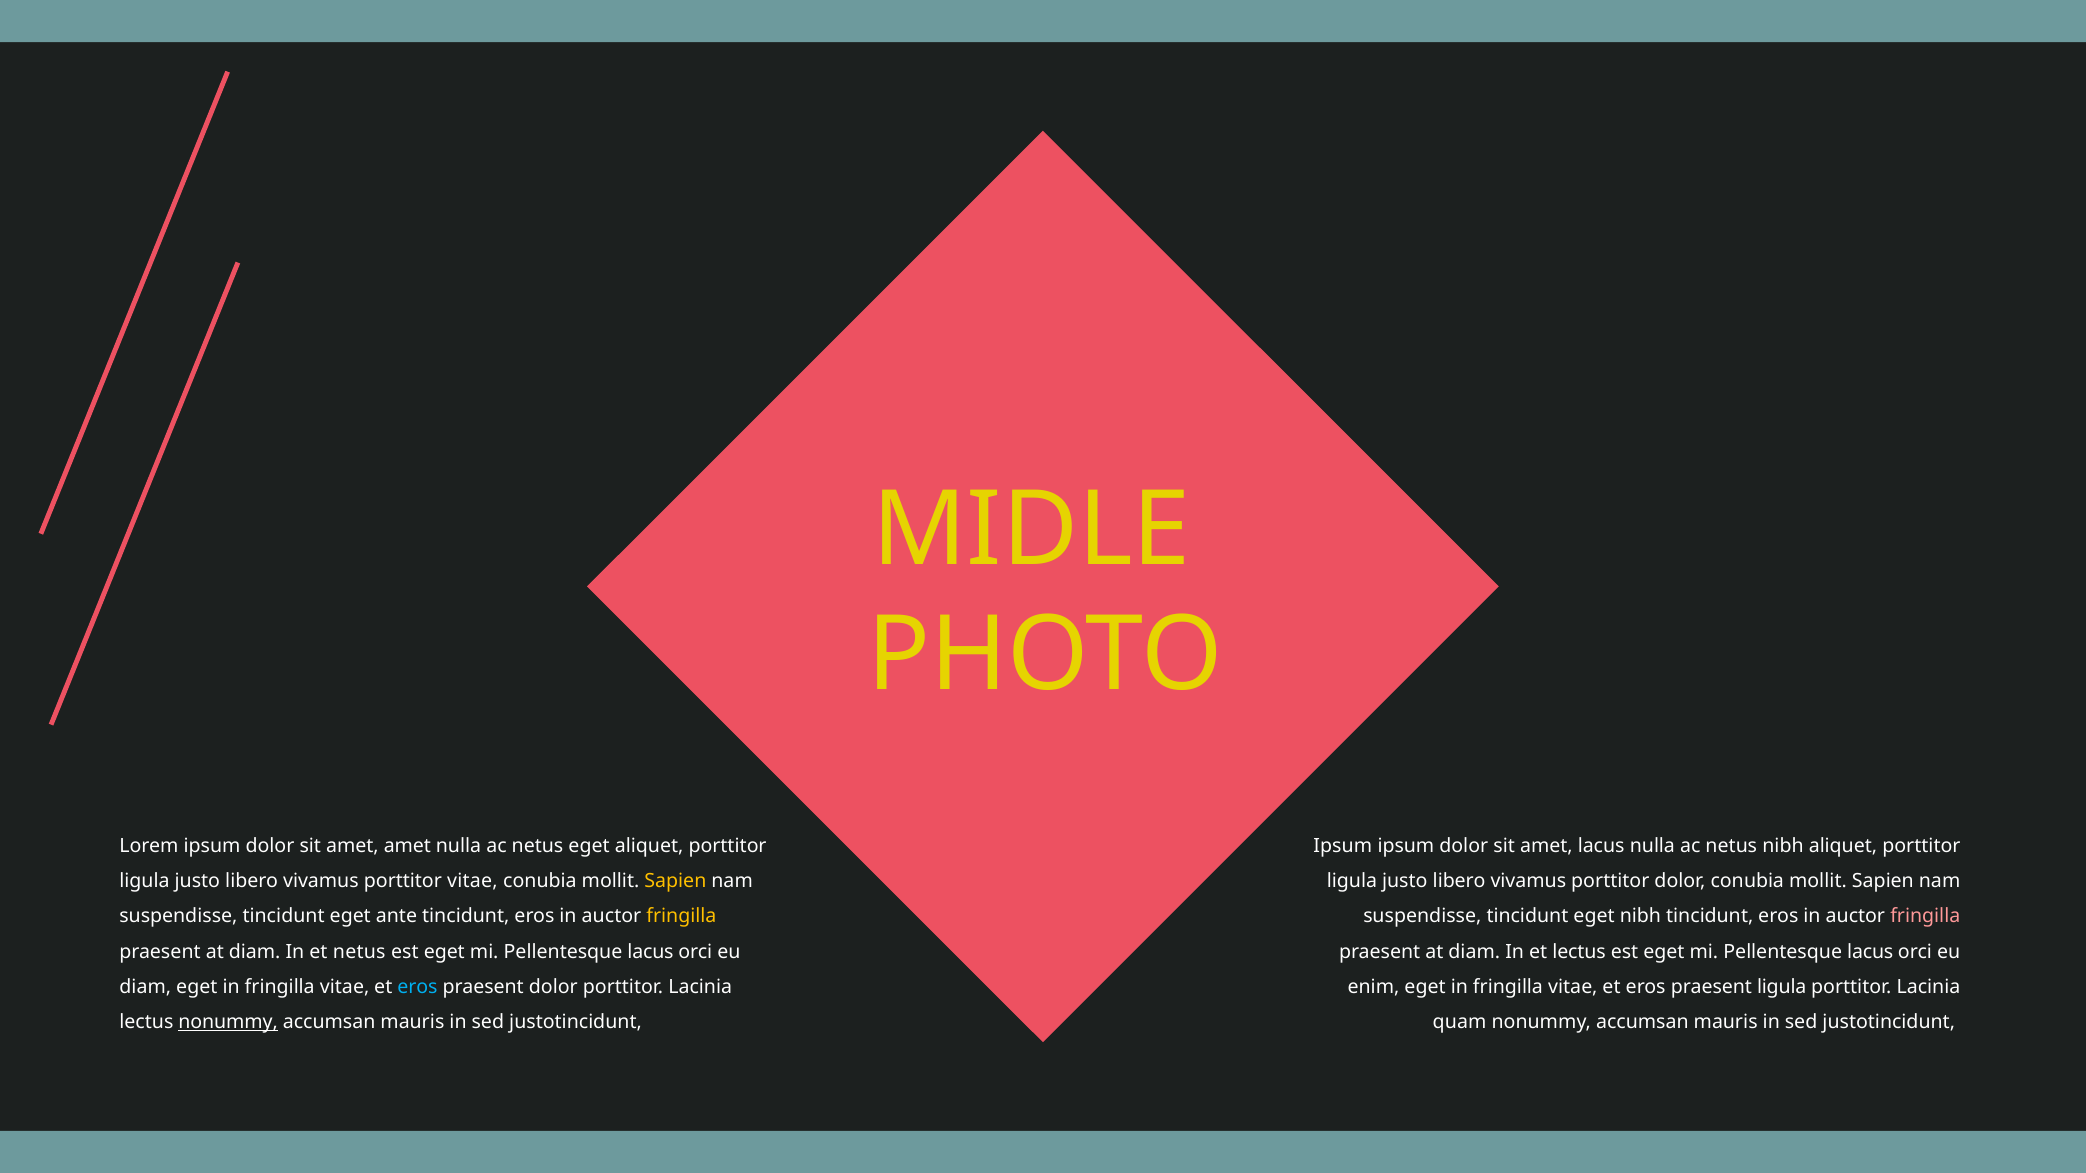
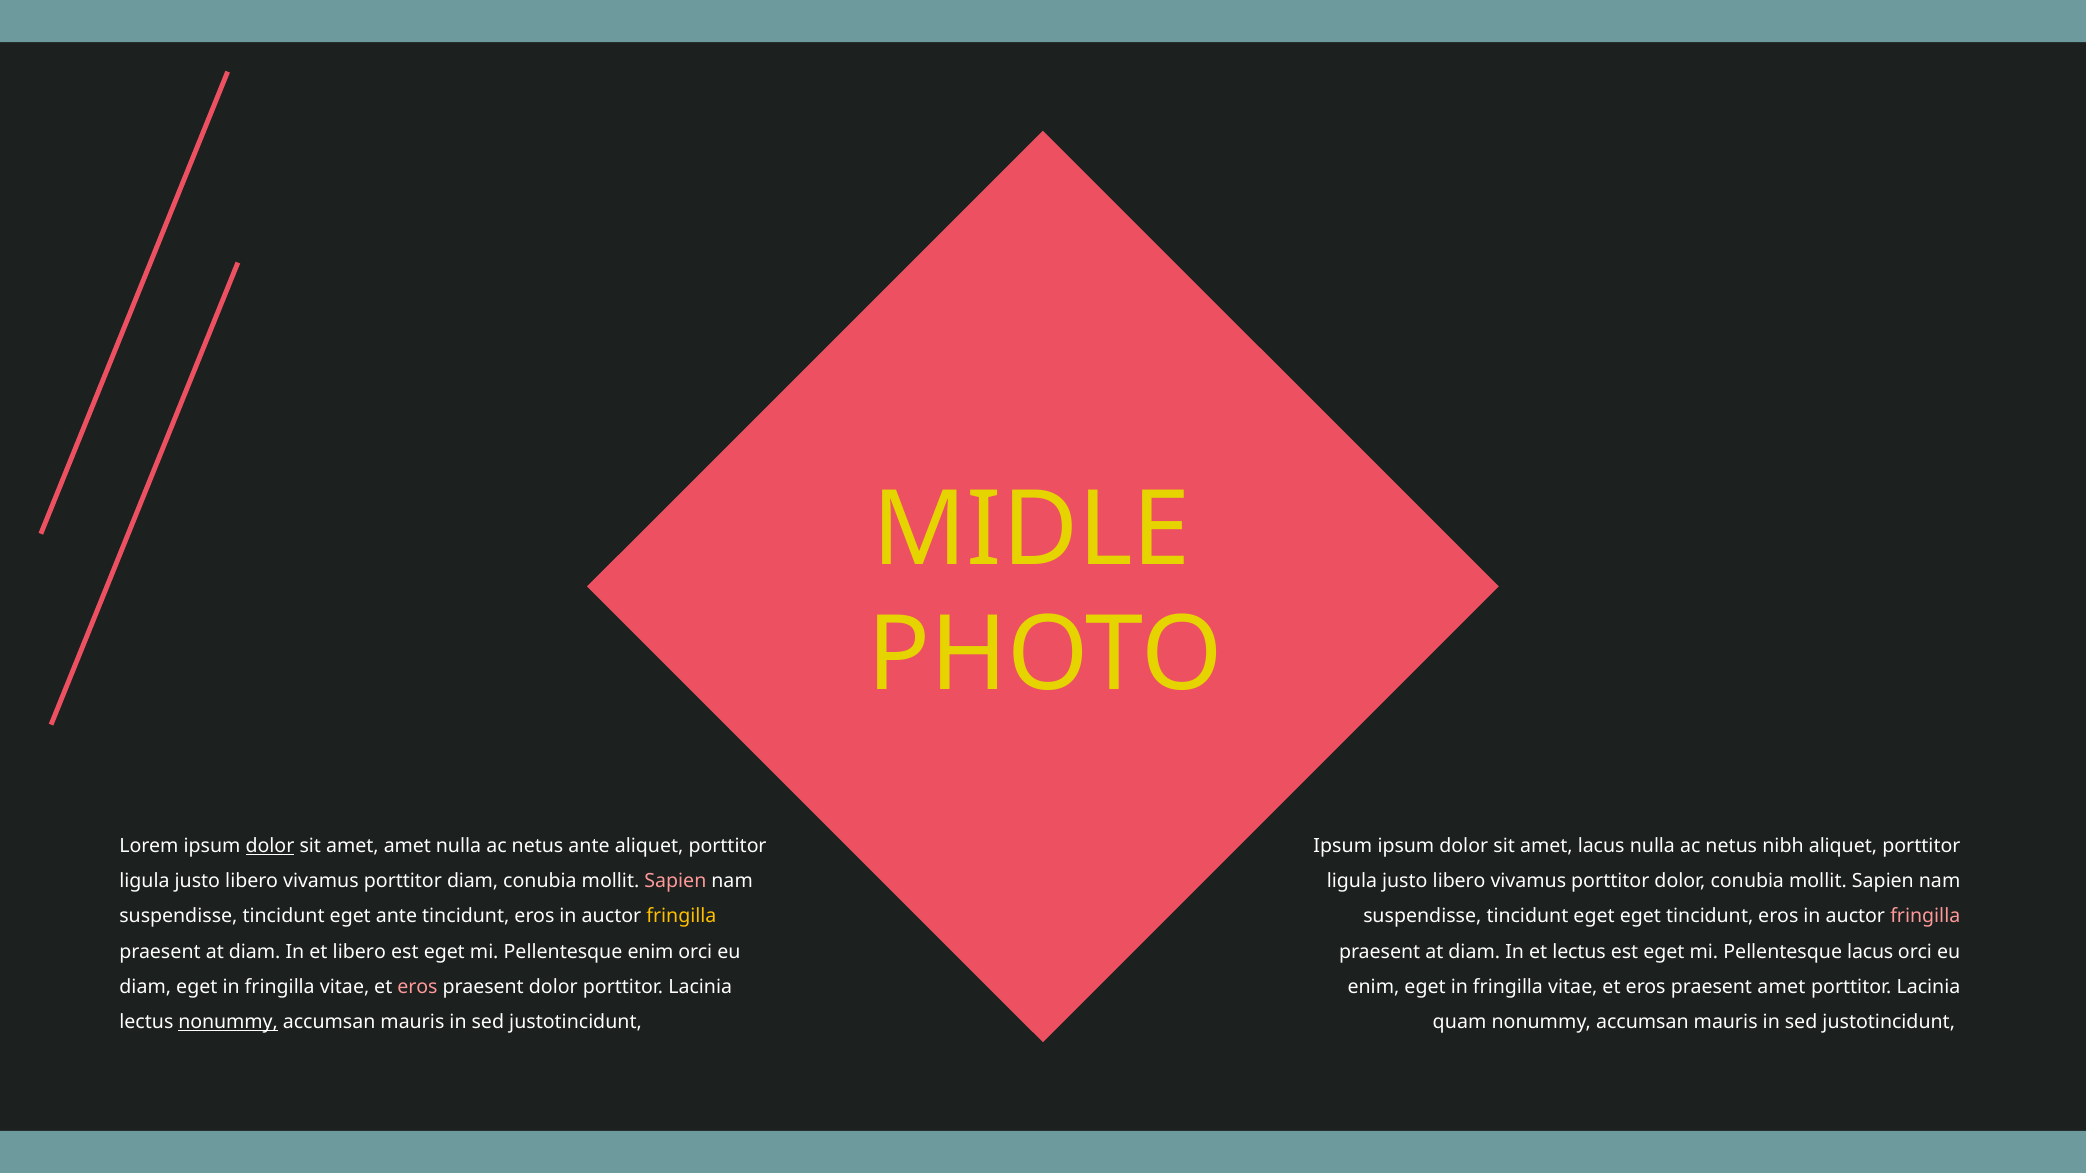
dolor at (270, 846) underline: none -> present
netus eget: eget -> ante
porttitor vitae: vitae -> diam
Sapien at (675, 881) colour: yellow -> pink
eget nibh: nibh -> eget
et netus: netus -> libero
lacus at (651, 952): lacus -> enim
eros at (417, 987) colour: light blue -> pink
praesent ligula: ligula -> amet
